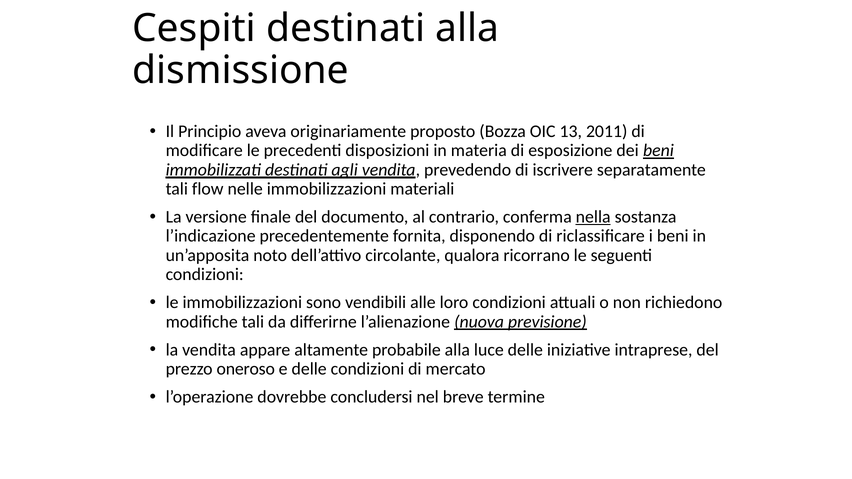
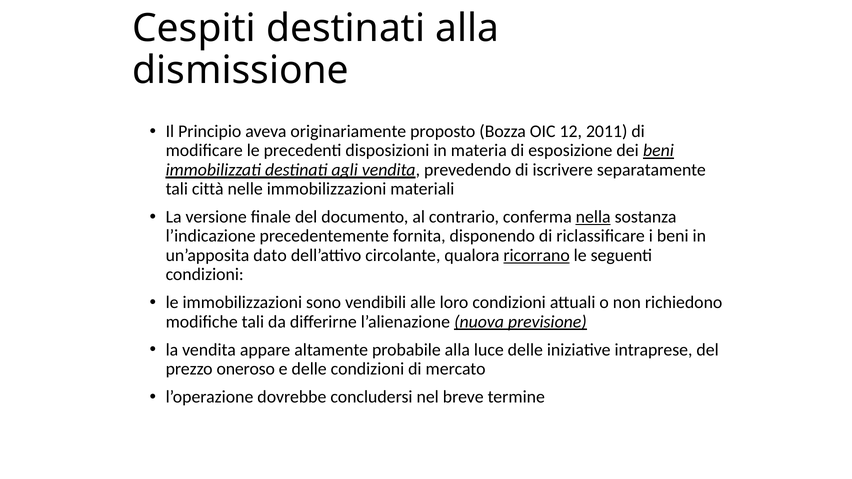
13: 13 -> 12
flow: flow -> città
noto: noto -> dato
ricorrano underline: none -> present
